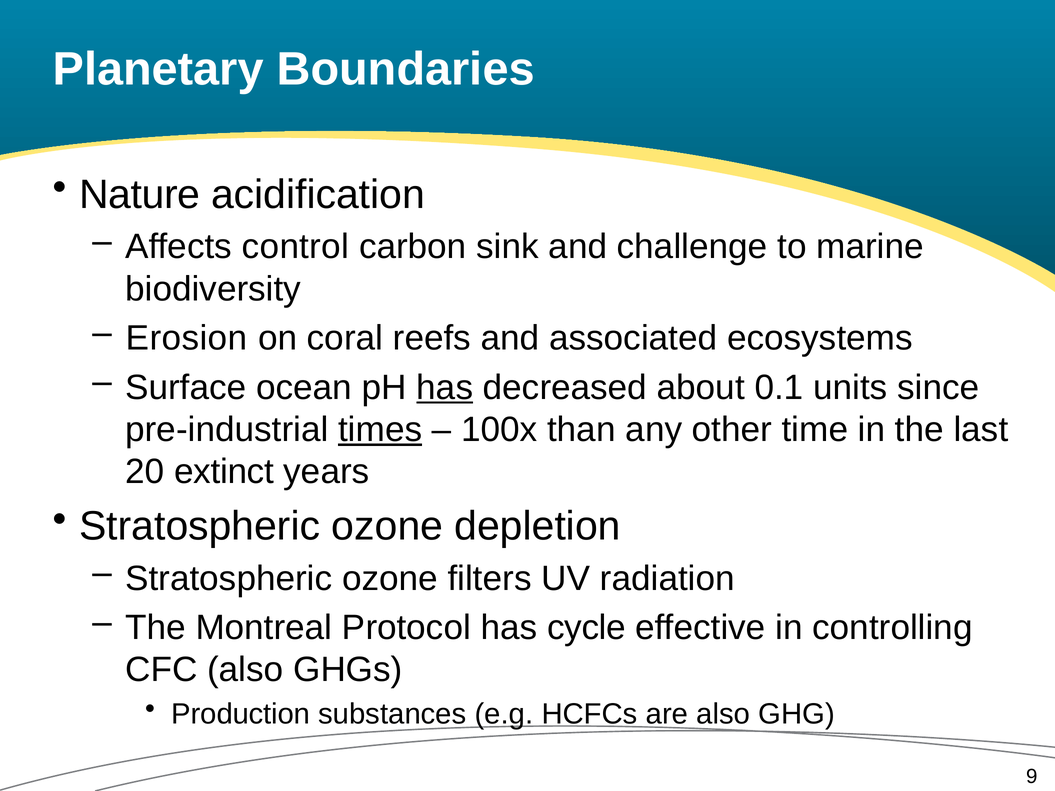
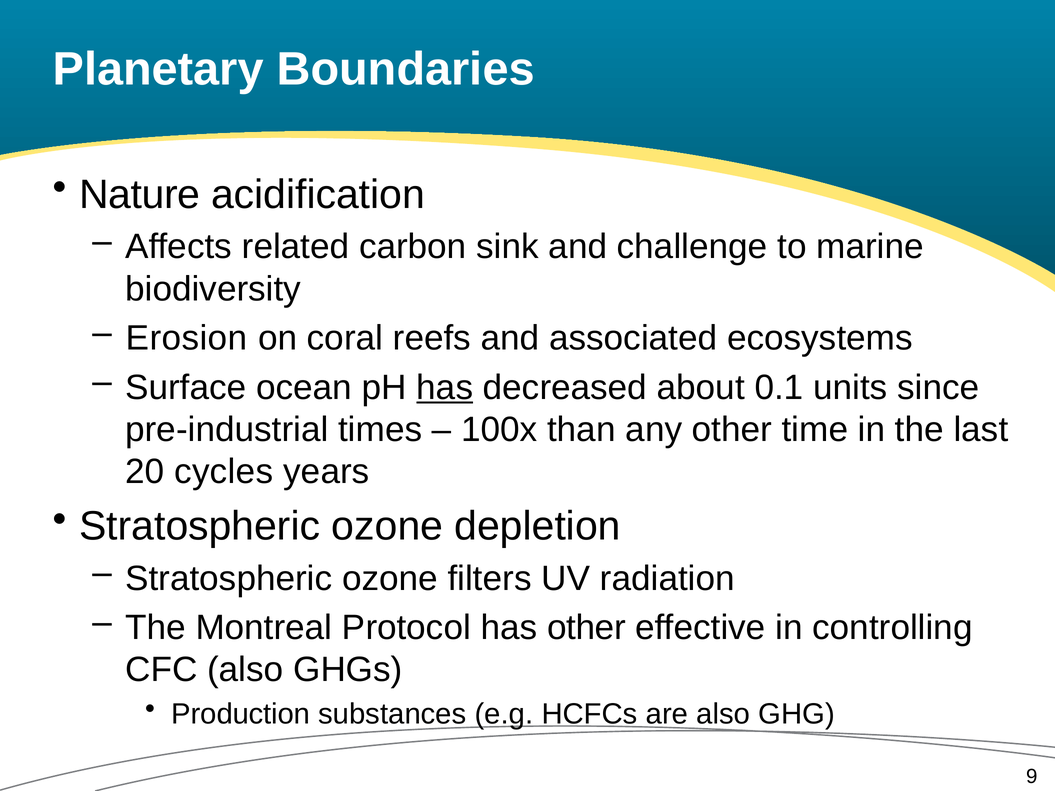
control: control -> related
times underline: present -> none
extinct: extinct -> cycles
has cycle: cycle -> other
